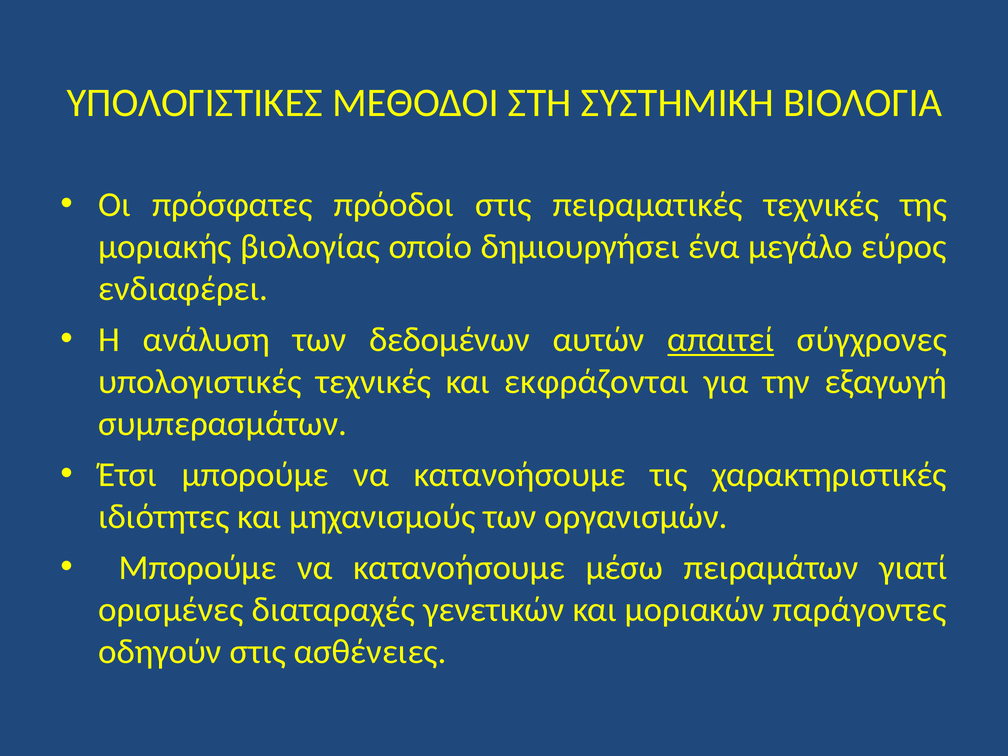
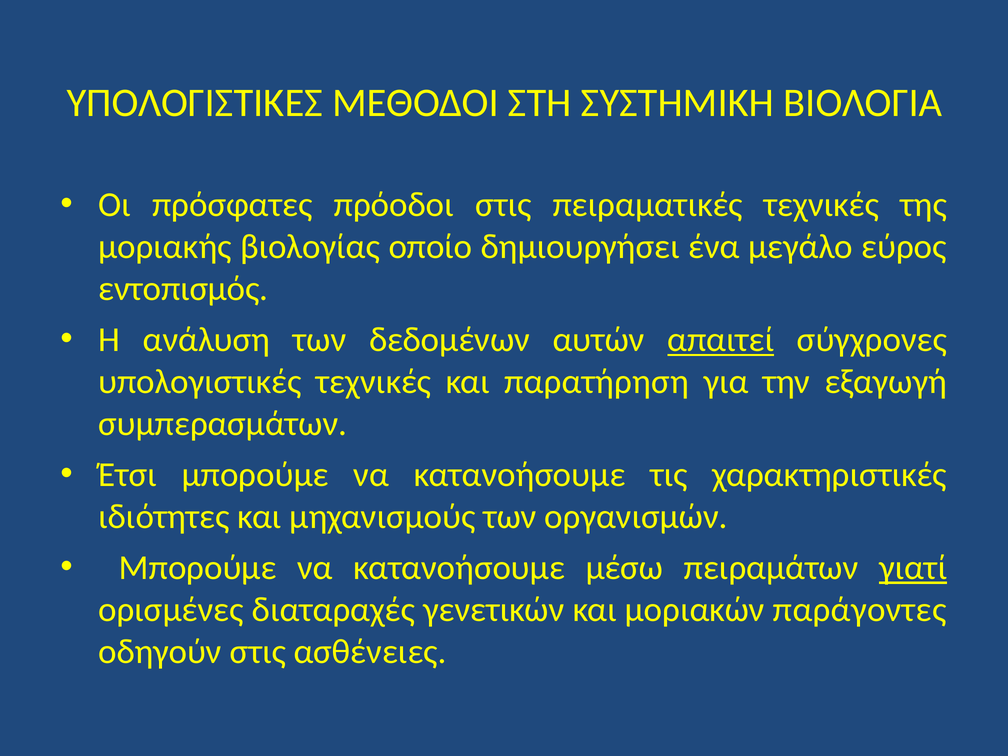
ενδιαφέρει: ενδιαφέρει -> εντοπισμός
εκφράζονται: εκφράζονται -> παρατήρηση
γιατί underline: none -> present
